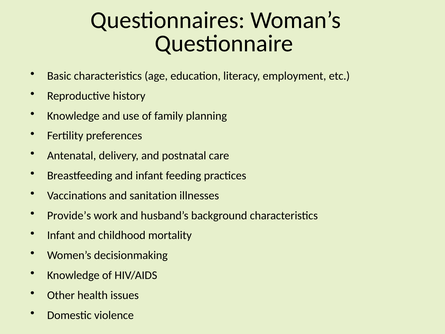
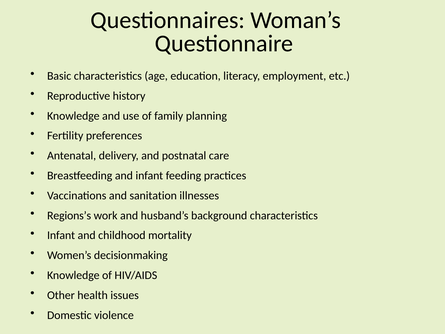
Provide’s: Provide’s -> Regions’s
